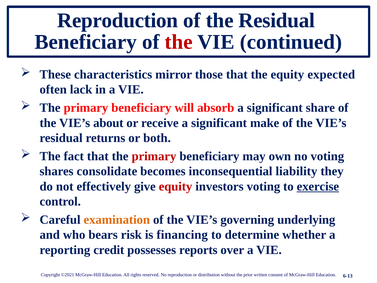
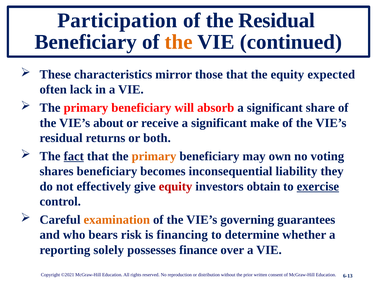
Reproduction at (118, 20): Reproduction -> Participation
the at (179, 42) colour: red -> orange
fact underline: none -> present
primary at (154, 156) colour: red -> orange
shares consolidate: consolidate -> beneficiary
investors voting: voting -> obtain
underlying: underlying -> guarantees
credit: credit -> solely
reports: reports -> finance
